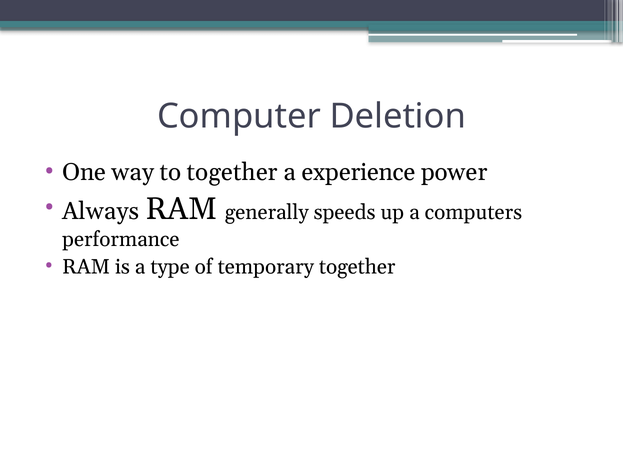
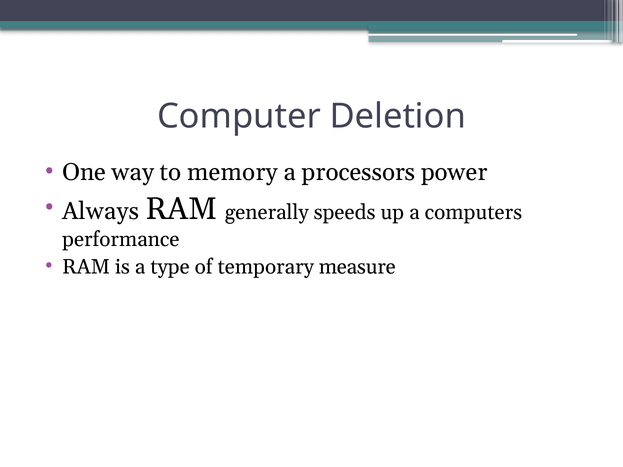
to together: together -> memory
experience: experience -> processors
temporary together: together -> measure
